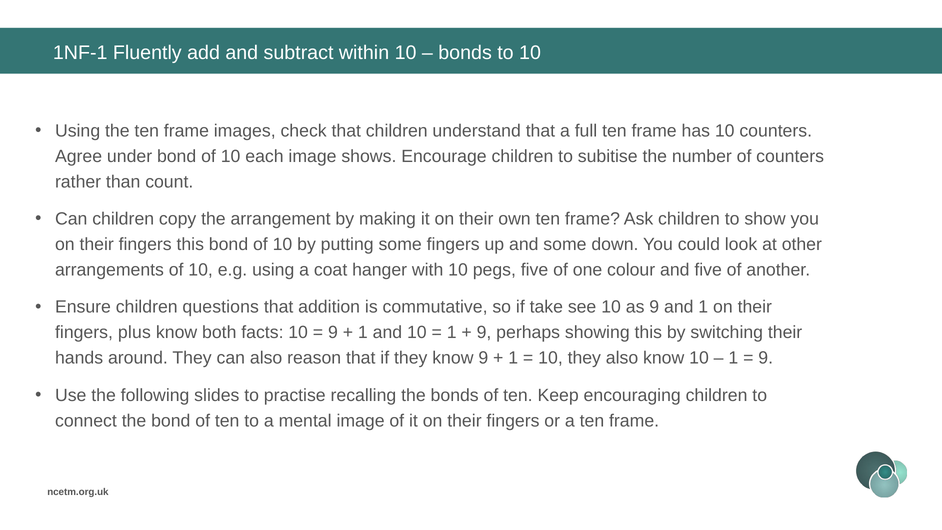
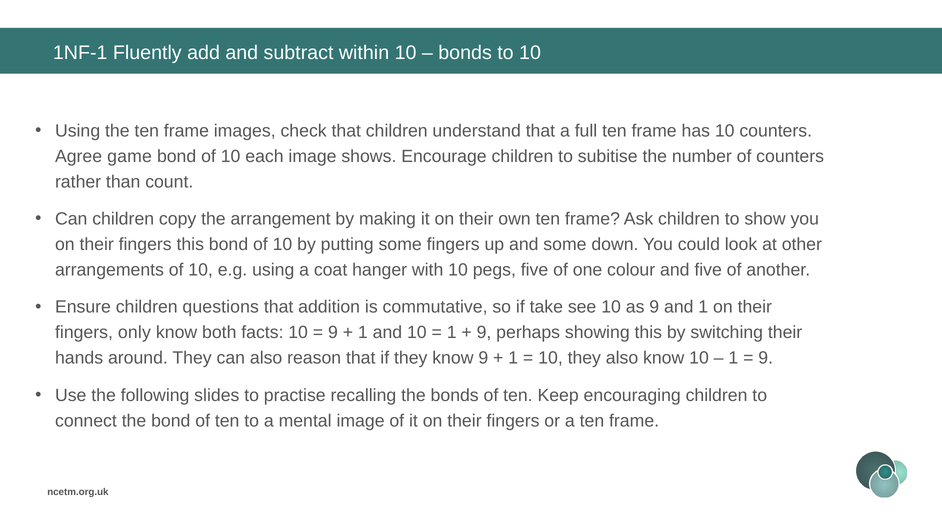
under: under -> game
plus: plus -> only
